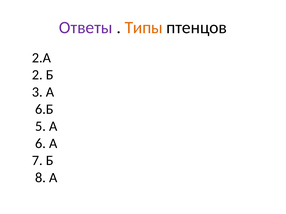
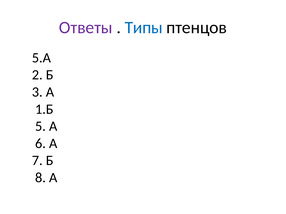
Типы colour: orange -> blue
2.А: 2.А -> 5.А
6.Б: 6.Б -> 1.Б
